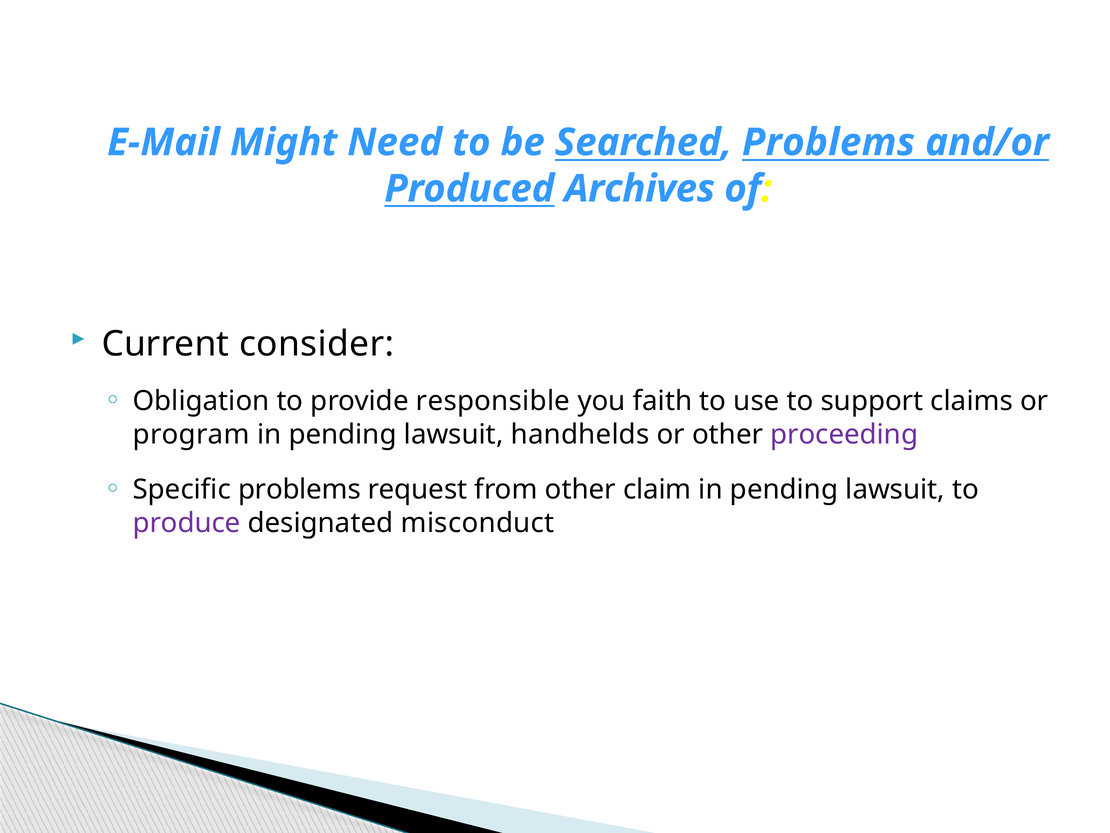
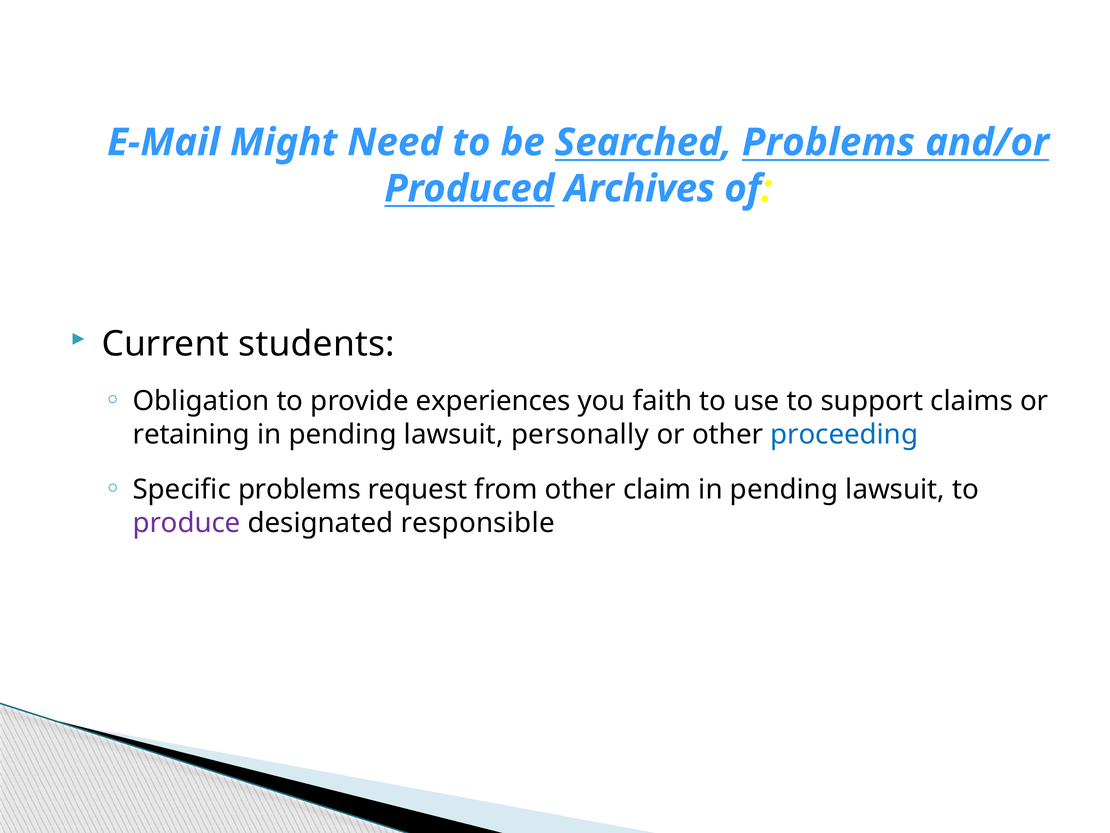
consider: consider -> students
responsible: responsible -> experiences
program: program -> retaining
handhelds: handhelds -> personally
proceeding colour: purple -> blue
misconduct: misconduct -> responsible
